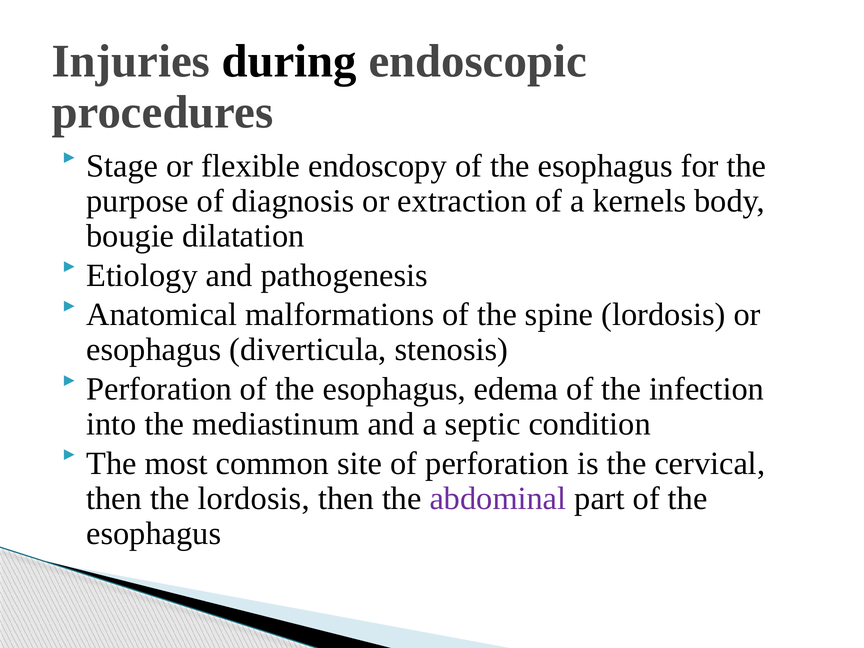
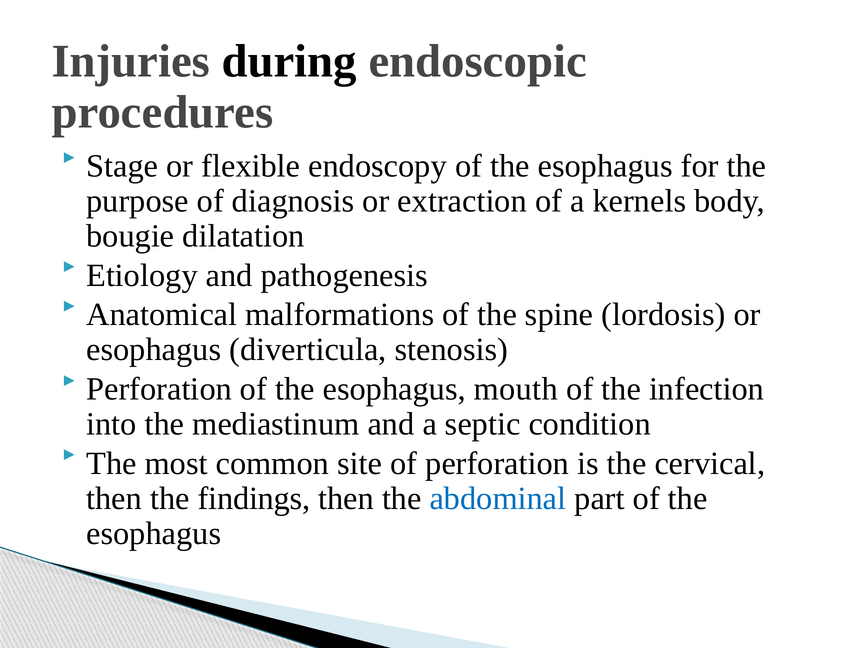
edema: edema -> mouth
the lordosis: lordosis -> findings
abdominal colour: purple -> blue
